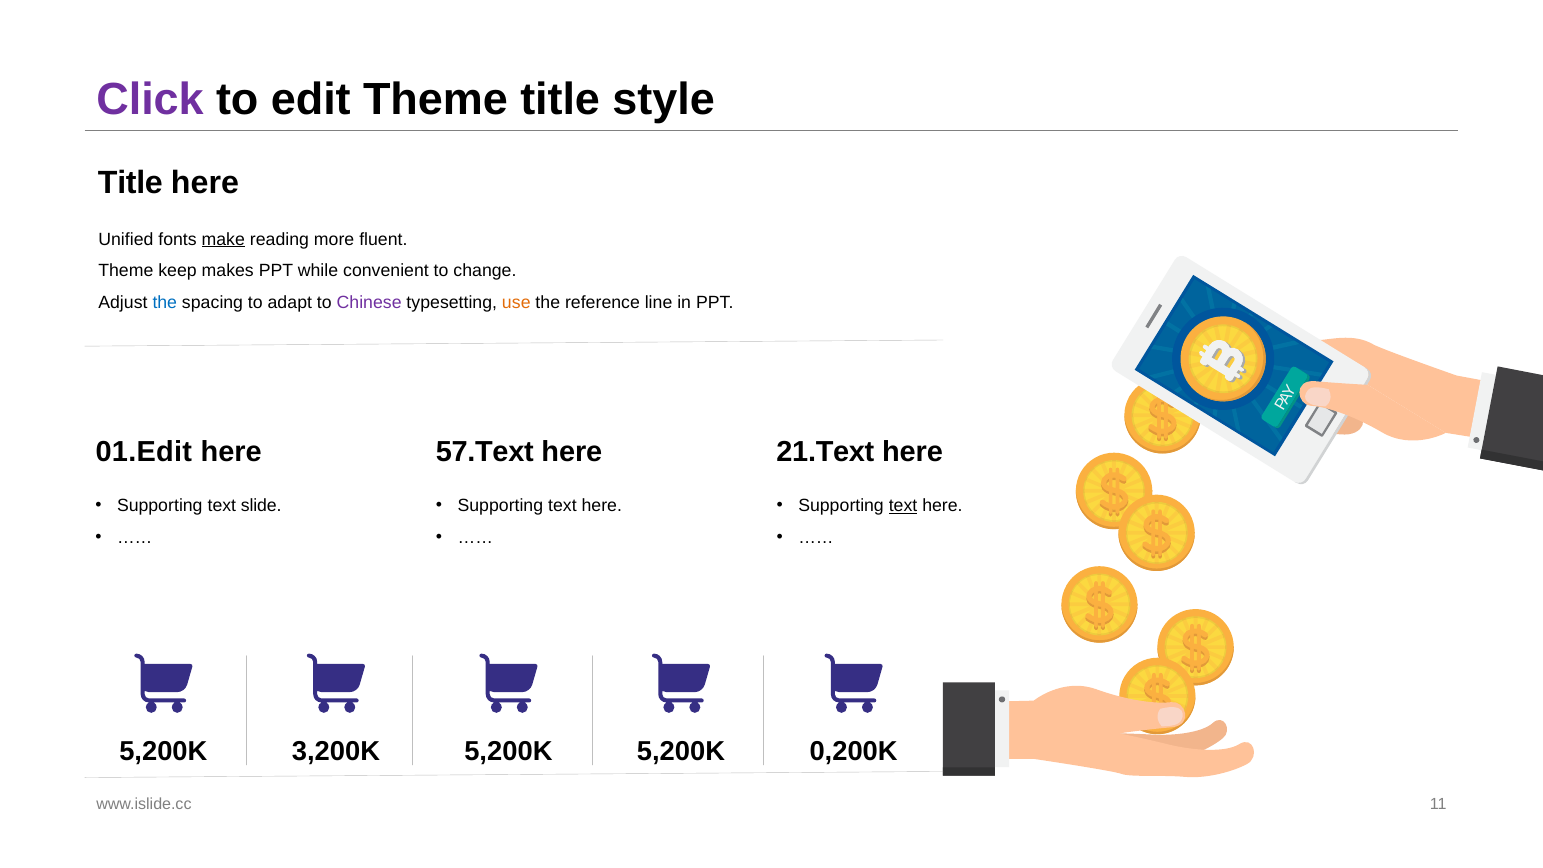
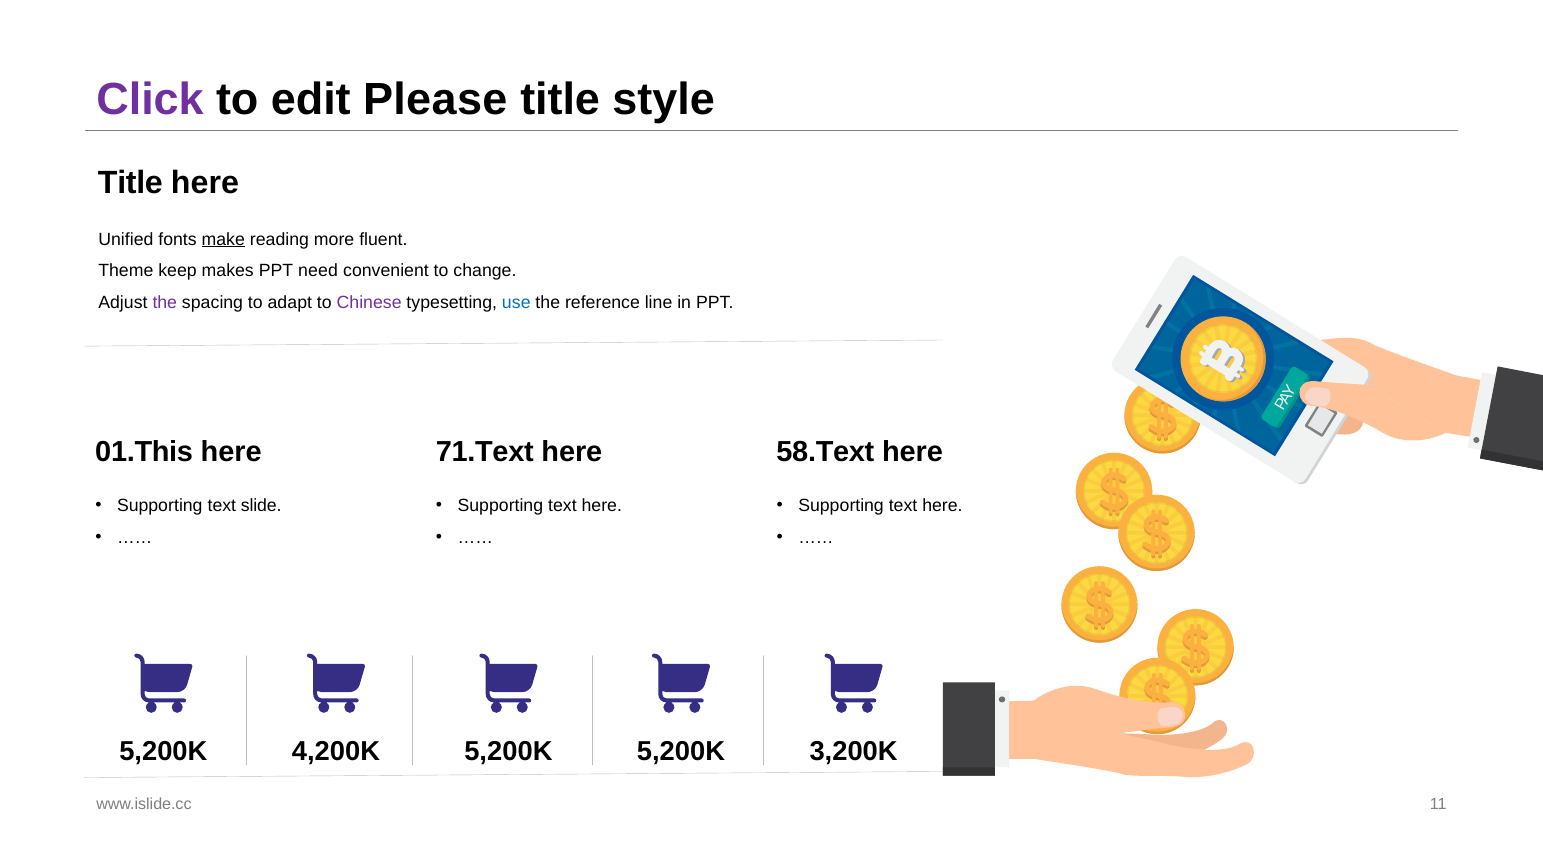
edit Theme: Theme -> Please
while: while -> need
the at (165, 303) colour: blue -> purple
use colour: orange -> blue
01.Edit: 01.Edit -> 01.This
57.Text: 57.Text -> 71.Text
21.Text: 21.Text -> 58.Text
text at (903, 506) underline: present -> none
3,200K: 3,200K -> 4,200K
0,200K: 0,200K -> 3,200K
